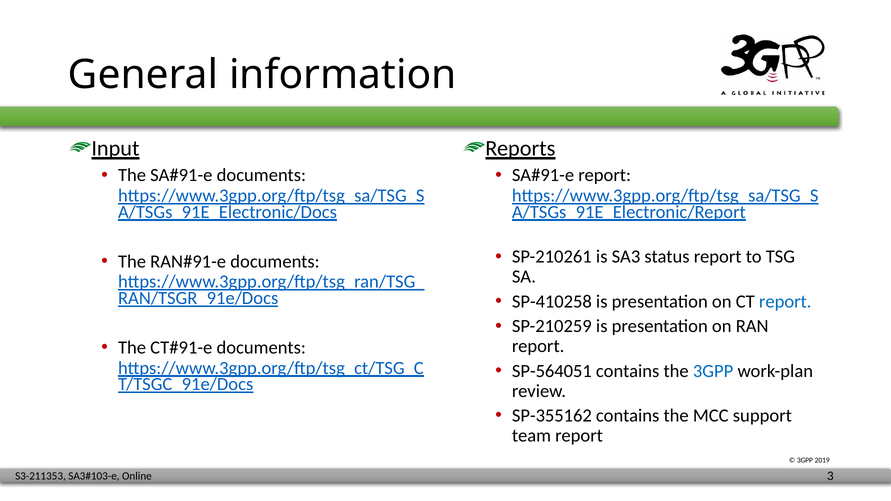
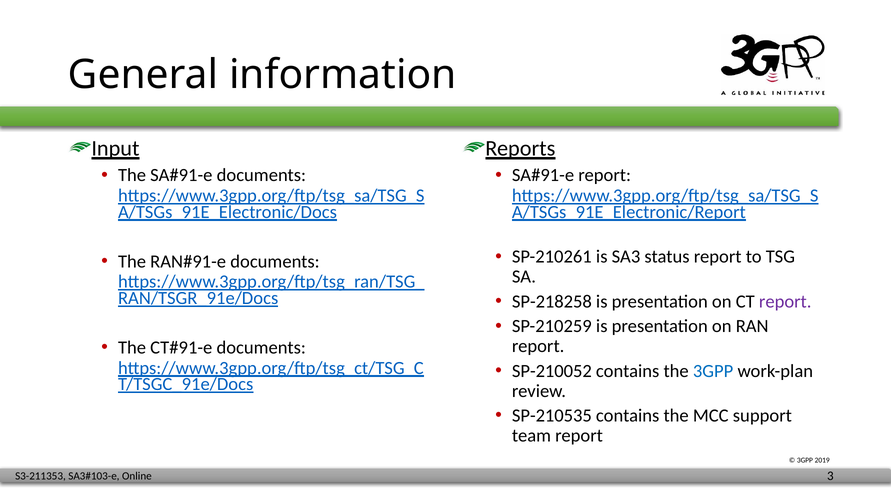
SP-410258: SP-410258 -> SP-218258
report at (785, 302) colour: blue -> purple
SP-564051: SP-564051 -> SP-210052
SP-355162: SP-355162 -> SP-210535
